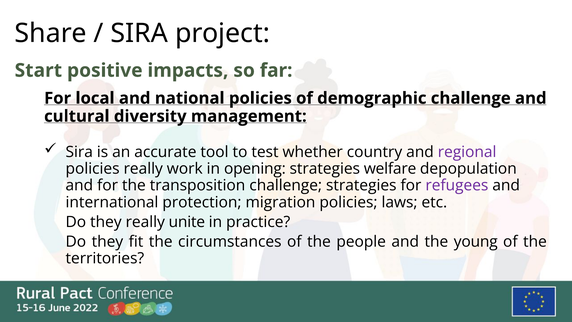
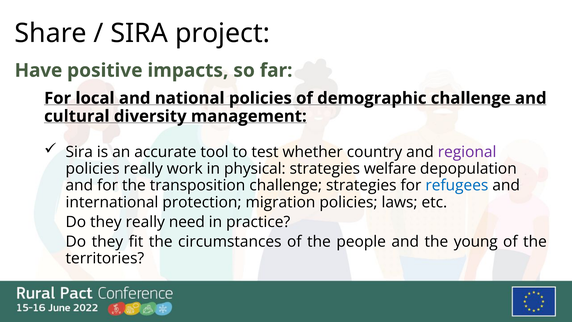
Start: Start -> Have
opening: opening -> physical
refugees colour: purple -> blue
unite: unite -> need
